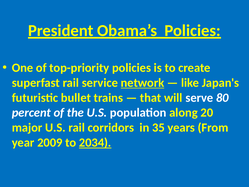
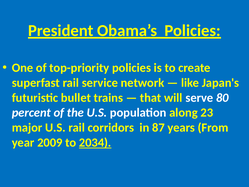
network underline: present -> none
20: 20 -> 23
35: 35 -> 87
